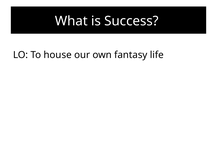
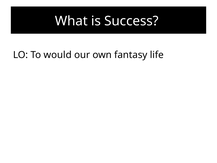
house: house -> would
